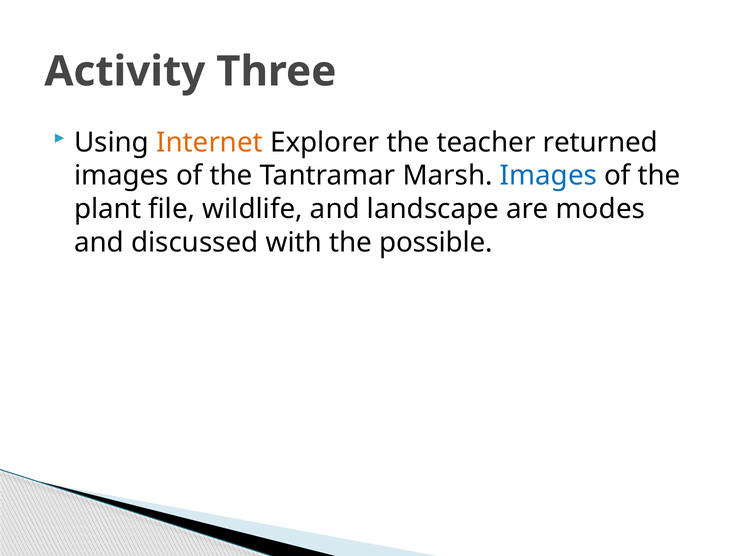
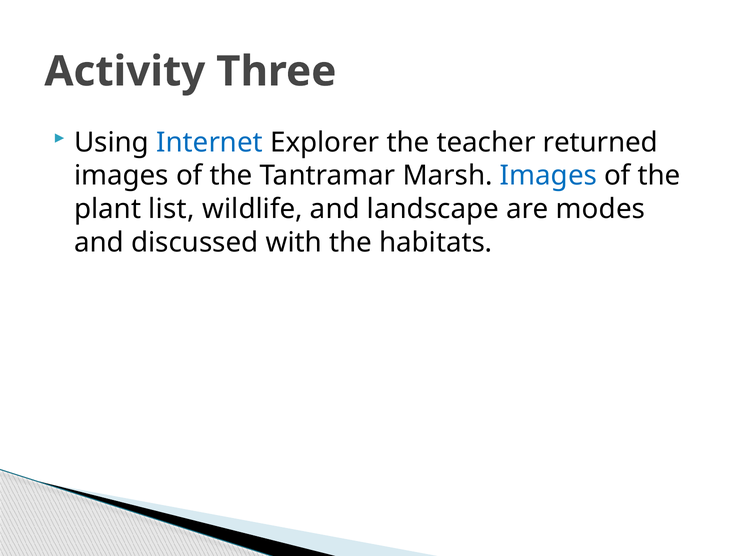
Internet colour: orange -> blue
file: file -> list
possible: possible -> habitats
